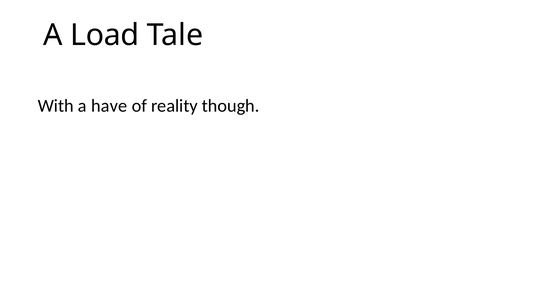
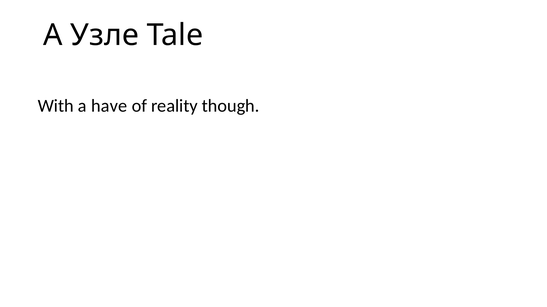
Load: Load -> Узле
